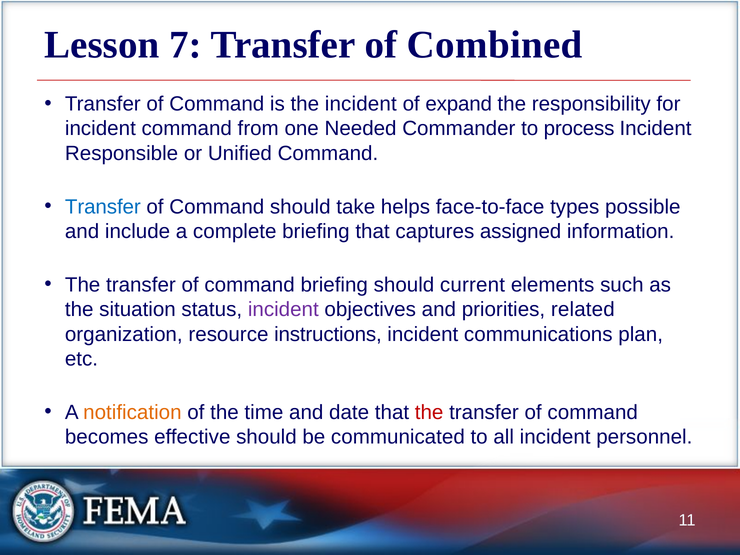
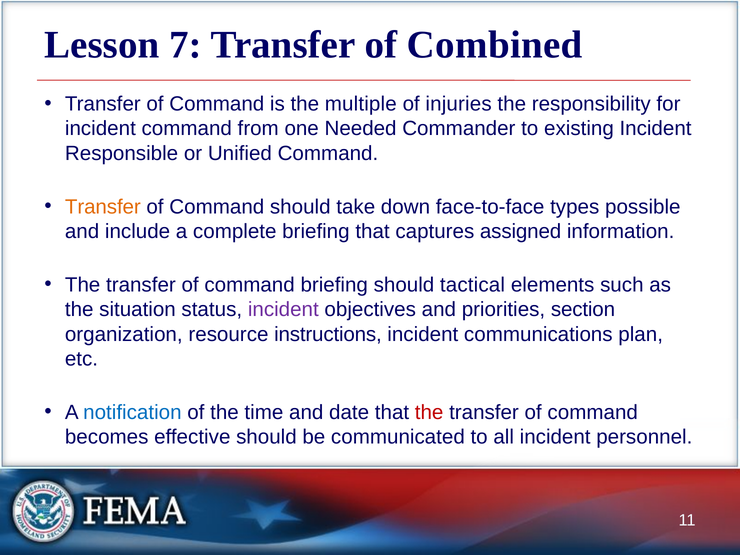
the incident: incident -> multiple
expand: expand -> injuries
process: process -> existing
Transfer at (103, 207) colour: blue -> orange
helps: helps -> down
current: current -> tactical
related: related -> section
notification colour: orange -> blue
